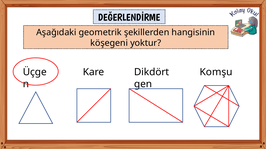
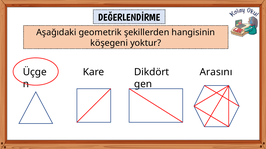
Komşu: Komşu -> Arasını
